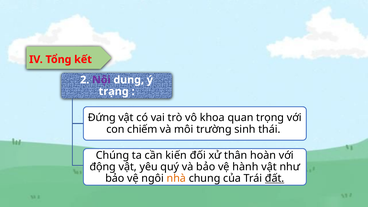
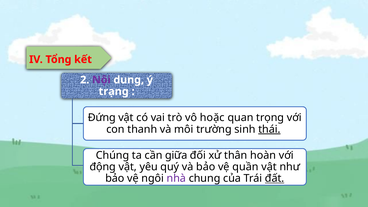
khoa: khoa -> hoặc
chiếm: chiếm -> thanh
thái underline: none -> present
kiến: kiến -> giữa
hành: hành -> quần
nhà colour: orange -> purple
